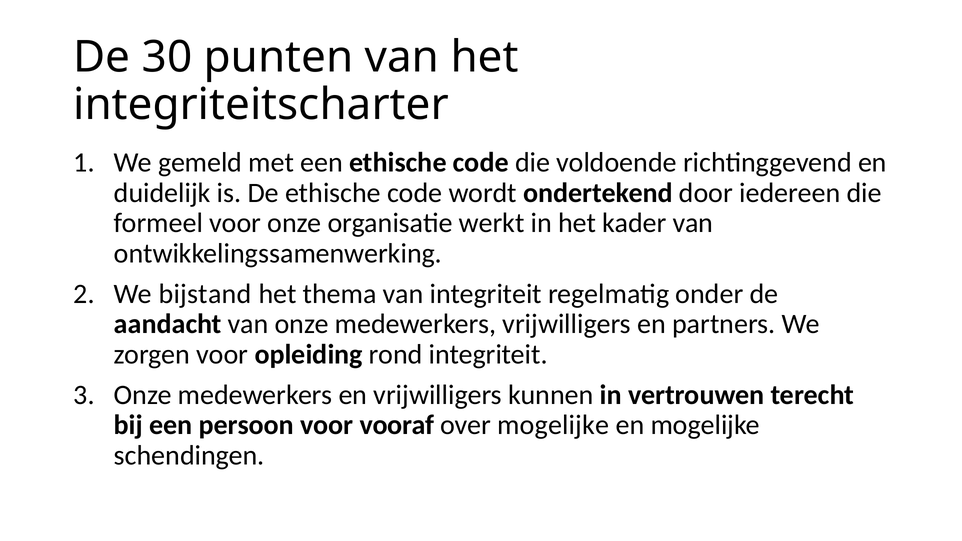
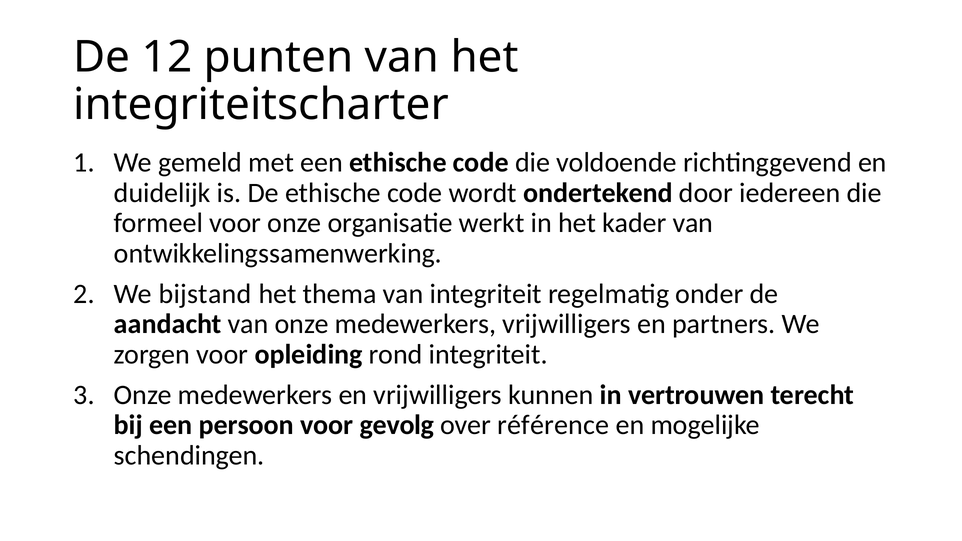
30: 30 -> 12
vooraf: vooraf -> gevolg
over mogelijke: mogelijke -> référence
